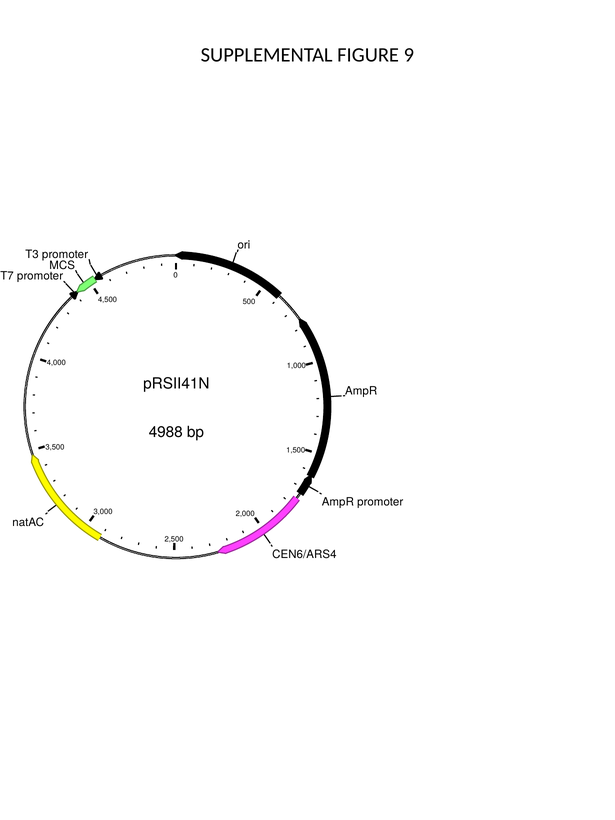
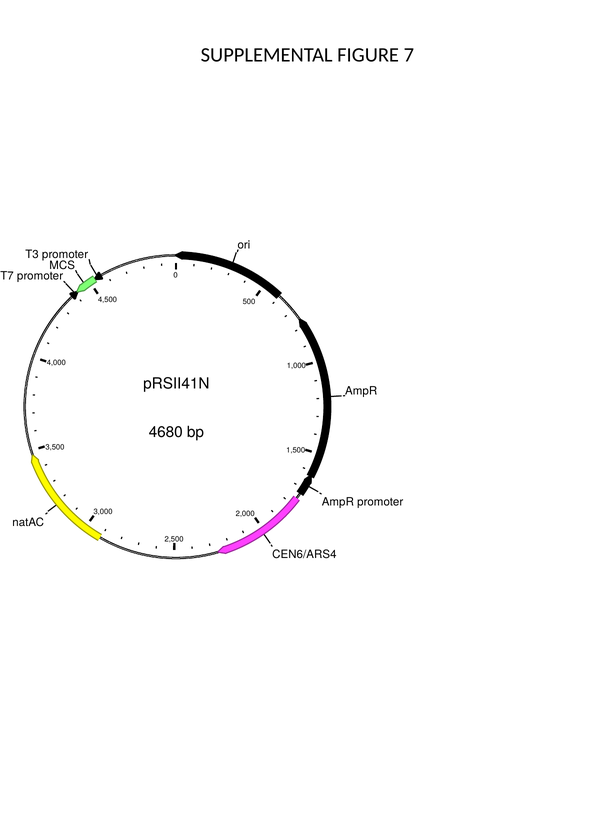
9: 9 -> 7
4988: 4988 -> 4680
